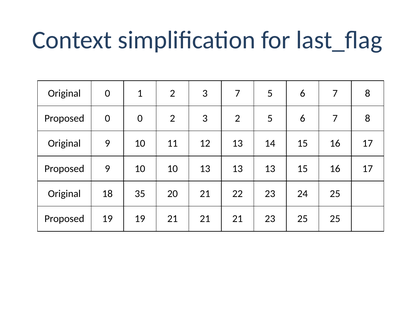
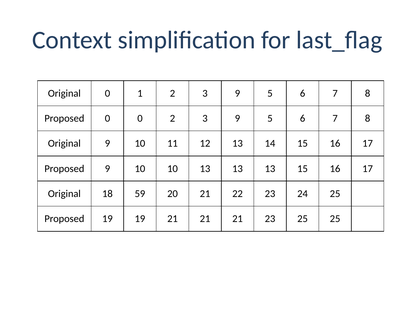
1 2 3 7: 7 -> 9
0 2 3 2: 2 -> 9
35: 35 -> 59
